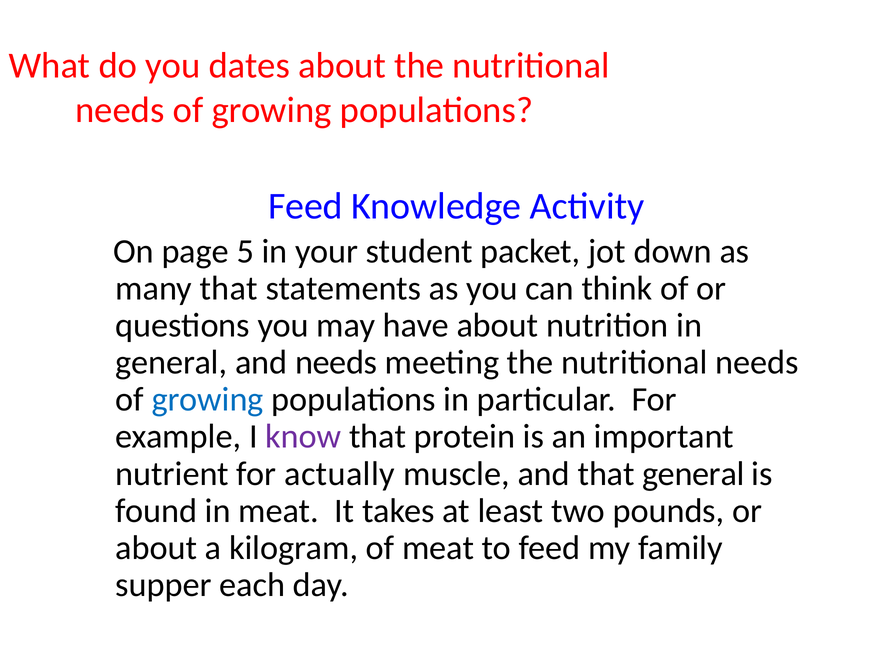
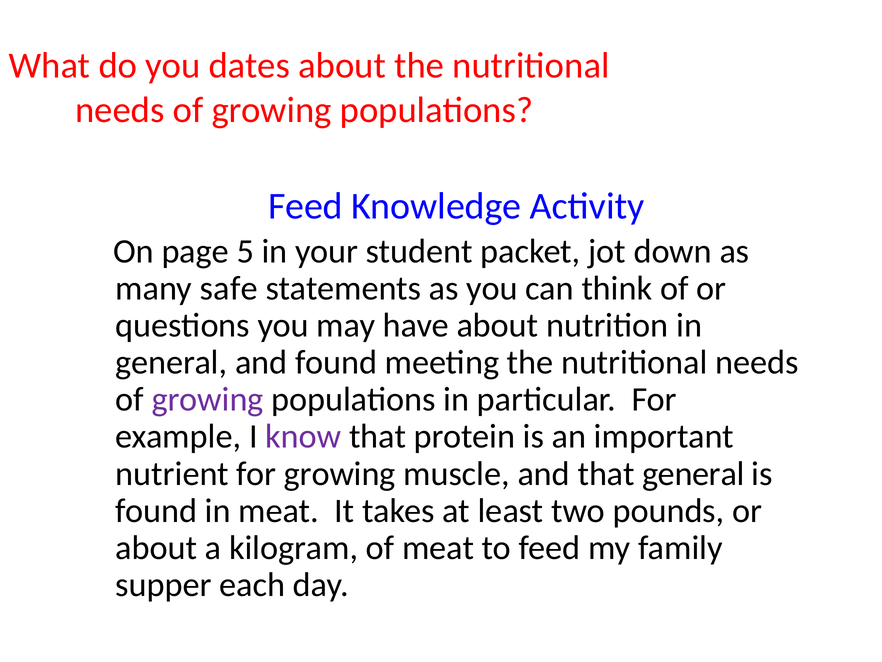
many that: that -> safe
and needs: needs -> found
growing at (208, 399) colour: blue -> purple
for actually: actually -> growing
